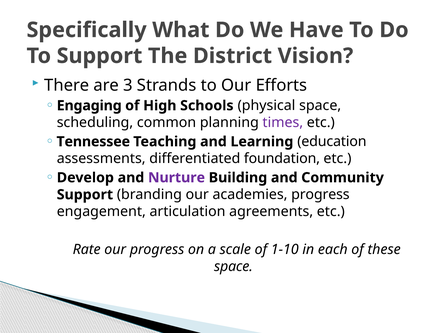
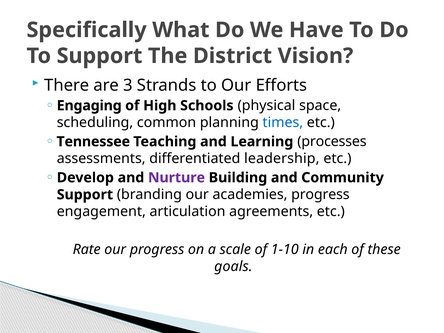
times colour: purple -> blue
education: education -> processes
foundation: foundation -> leadership
space at (233, 267): space -> goals
